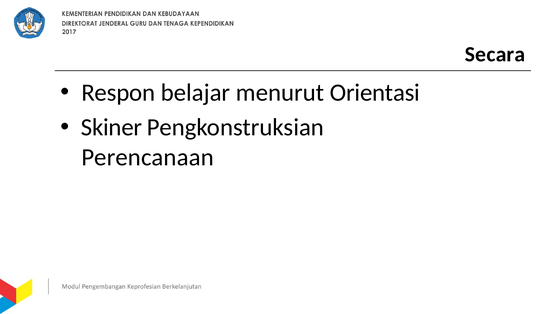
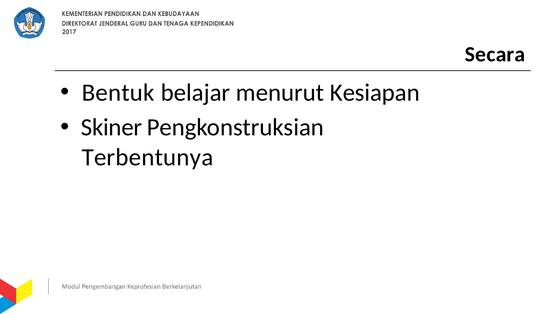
Respon: Respon -> Bentuk
Orientasi: Orientasi -> Kesiapan
Perencanaan: Perencanaan -> Terbentunya
